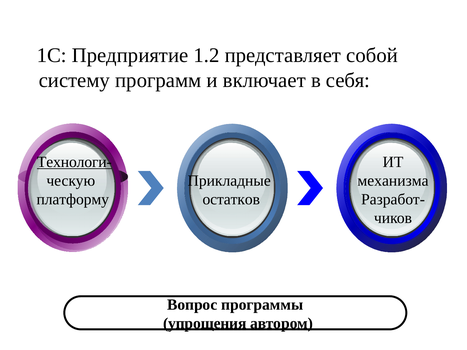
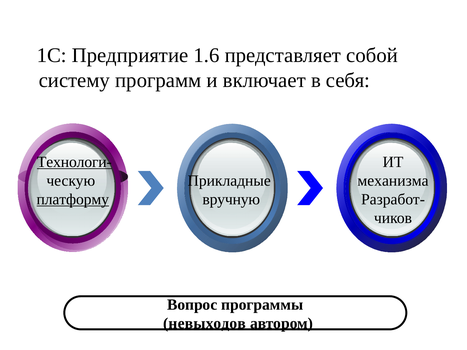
1.2: 1.2 -> 1.6
платформу underline: none -> present
остатков: остатков -> вручную
упрощения: упрощения -> невыходов
